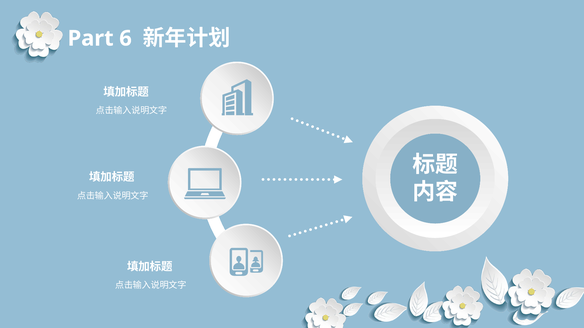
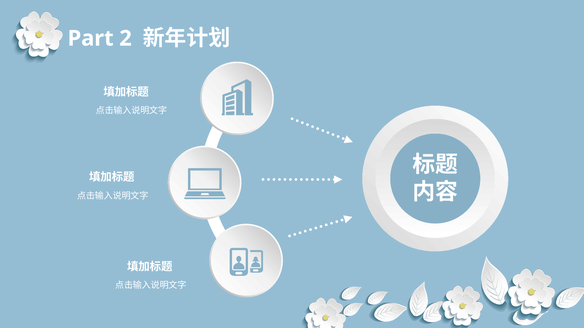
6: 6 -> 2
